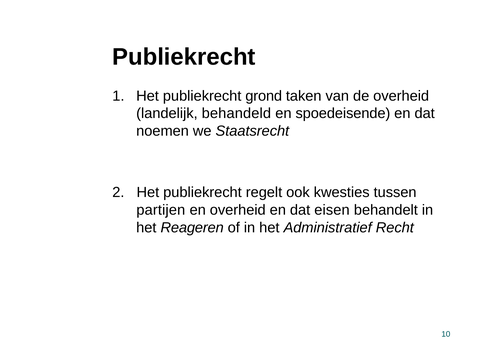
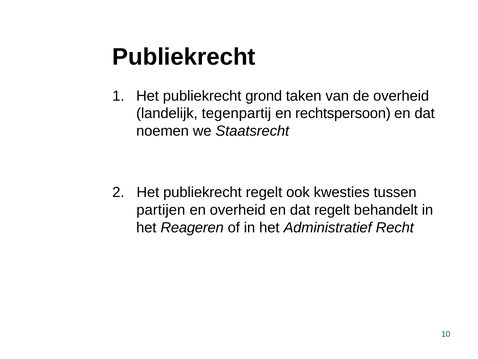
behandeld: behandeld -> tegenpartij
spoedeisende: spoedeisende -> rechtspersoon
dat eisen: eisen -> regelt
